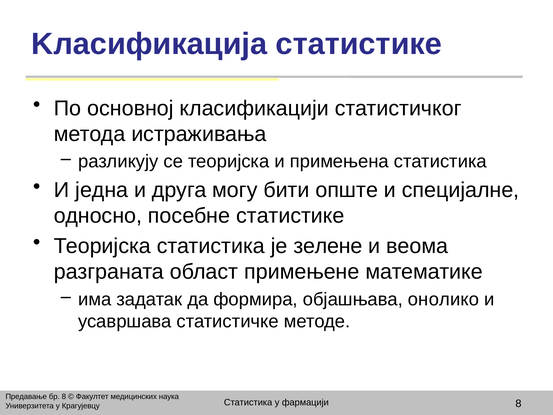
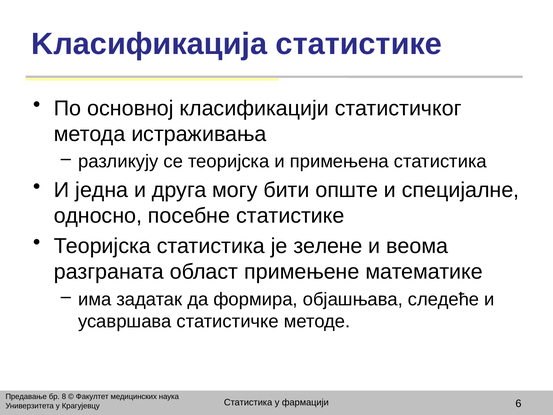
онолико: онолико -> следеће
фармацији 8: 8 -> 6
